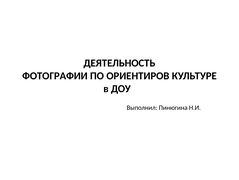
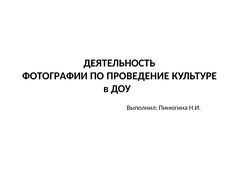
ОРИЕНТИРОВ: ОРИЕНТИРОВ -> ПРОВЕДЕНИЕ
